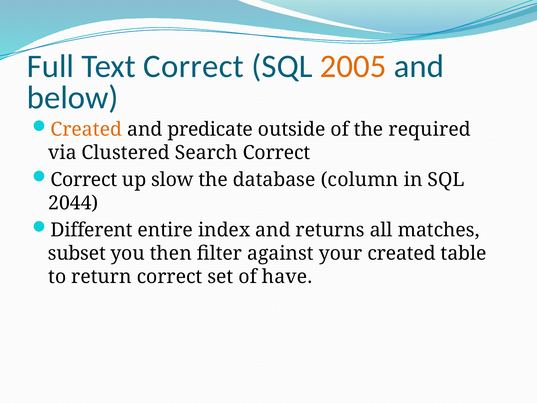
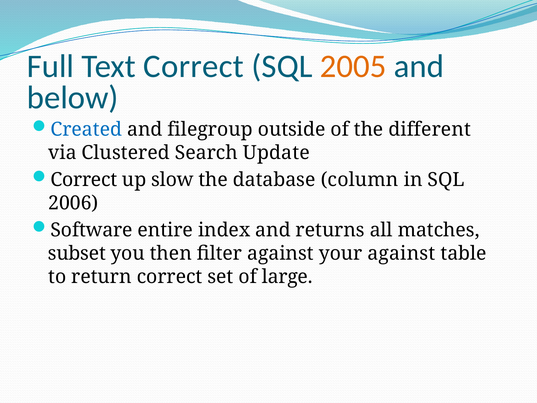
Created at (86, 129) colour: orange -> blue
predicate: predicate -> filegroup
required: required -> different
Search Correct: Correct -> Update
2044: 2044 -> 2006
Different: Different -> Software
your created: created -> against
have: have -> large
